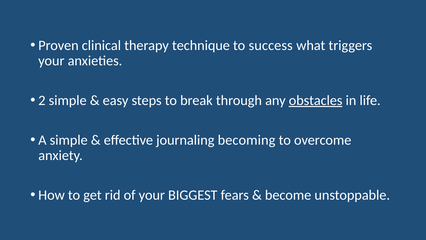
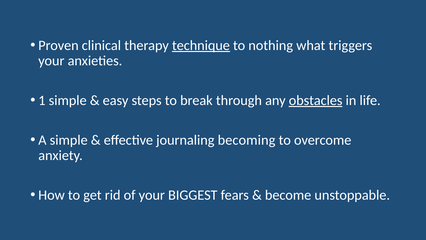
technique underline: none -> present
success: success -> nothing
2: 2 -> 1
